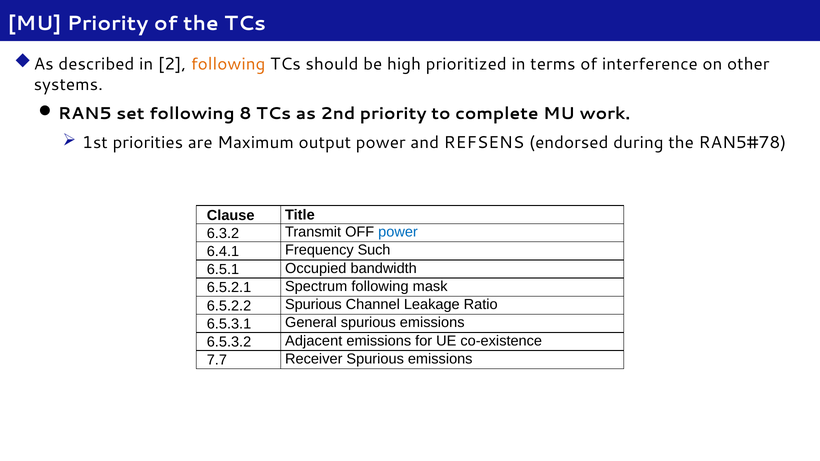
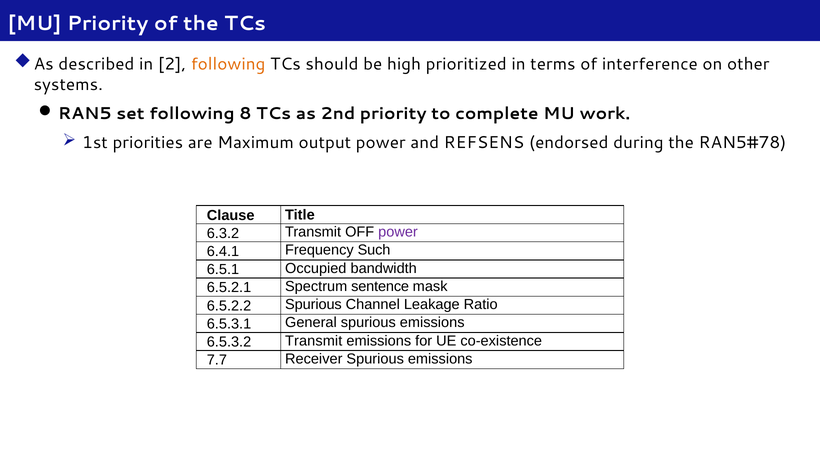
power at (398, 232) colour: blue -> purple
Spectrum following: following -> sentence
6.5.3.2 Adjacent: Adjacent -> Transmit
